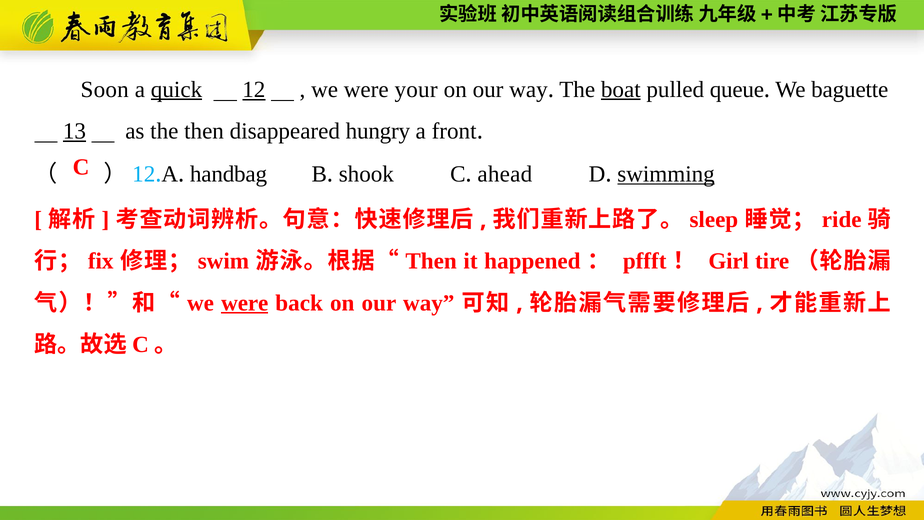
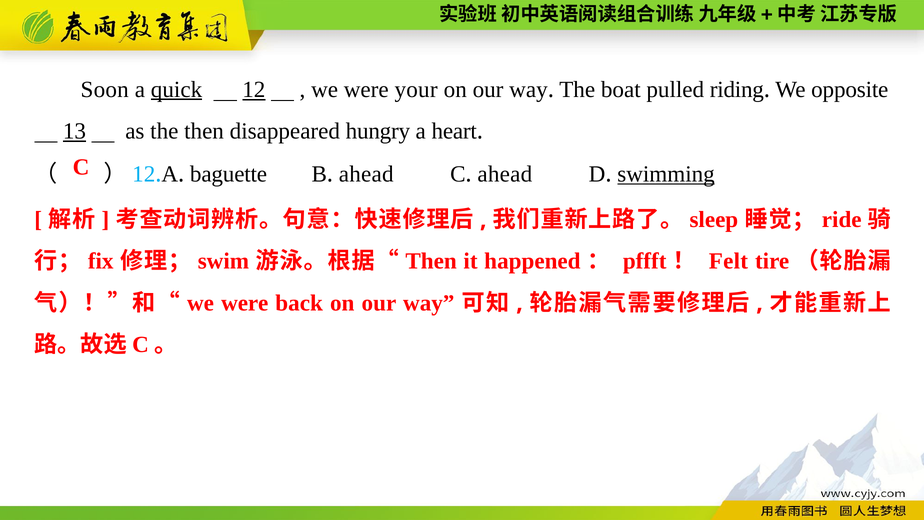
boat underline: present -> none
queue: queue -> riding
baguette: baguette -> opposite
front: front -> heart
handbag: handbag -> baguette
shook at (366, 174): shook -> ahead
Girl: Girl -> Felt
were at (245, 303) underline: present -> none
